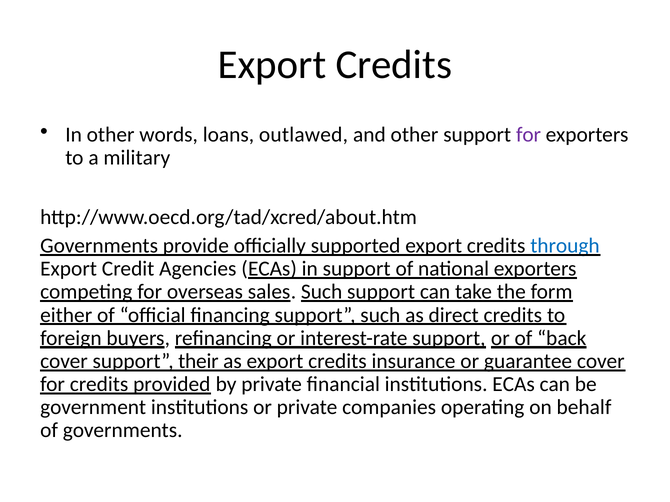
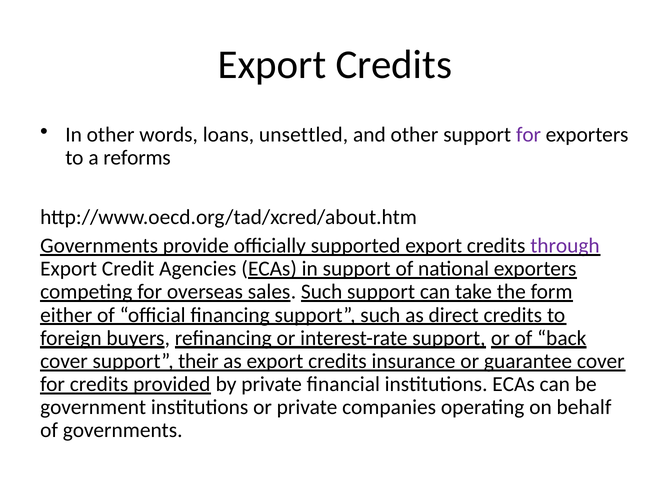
outlawed: outlawed -> unsettled
military: military -> reforms
through colour: blue -> purple
